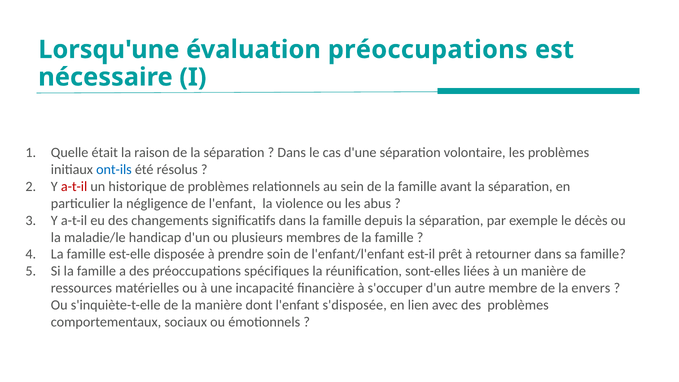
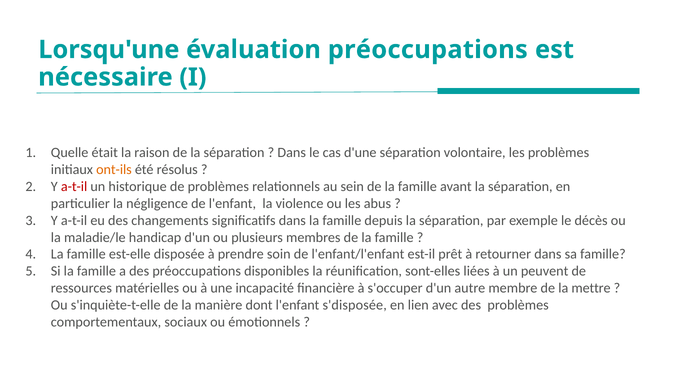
ont-ils colour: blue -> orange
spécifiques: spécifiques -> disponibles
un manière: manière -> peuvent
envers: envers -> mettre
